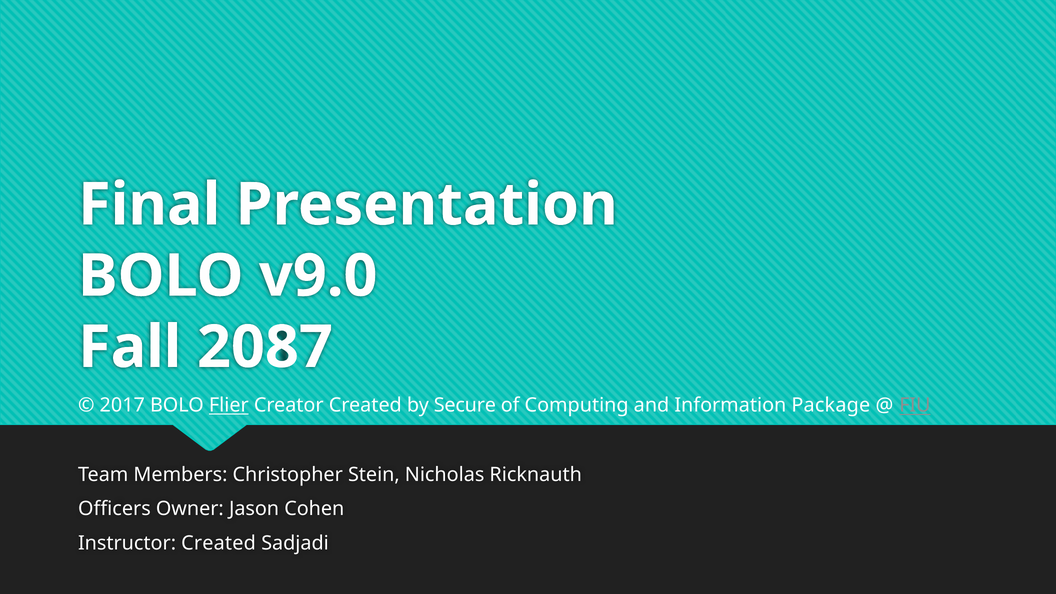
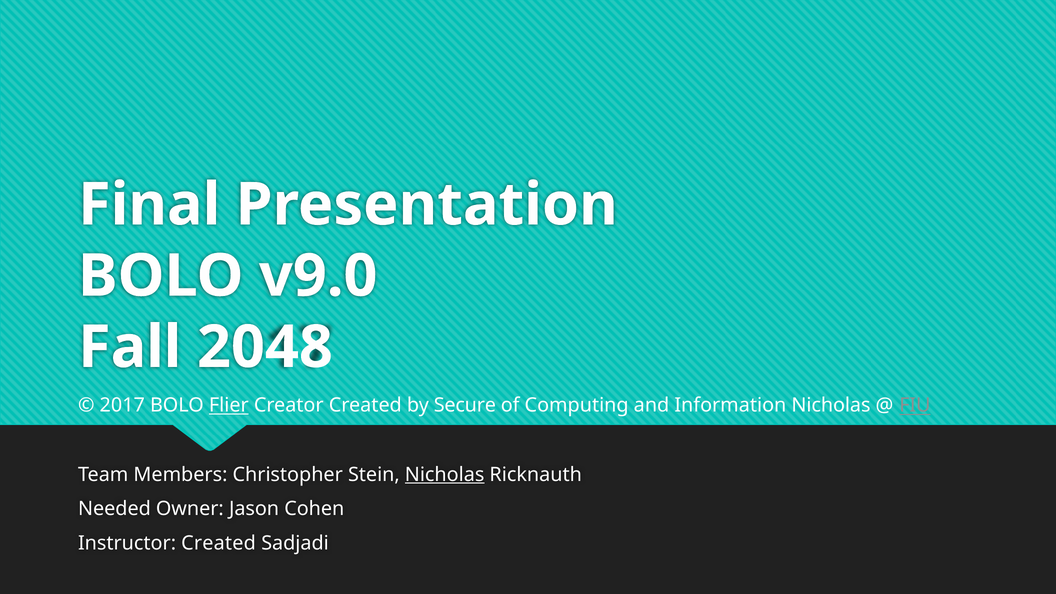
2087: 2087 -> 2048
Information Package: Package -> Nicholas
Nicholas at (445, 475) underline: none -> present
Officers: Officers -> Needed
